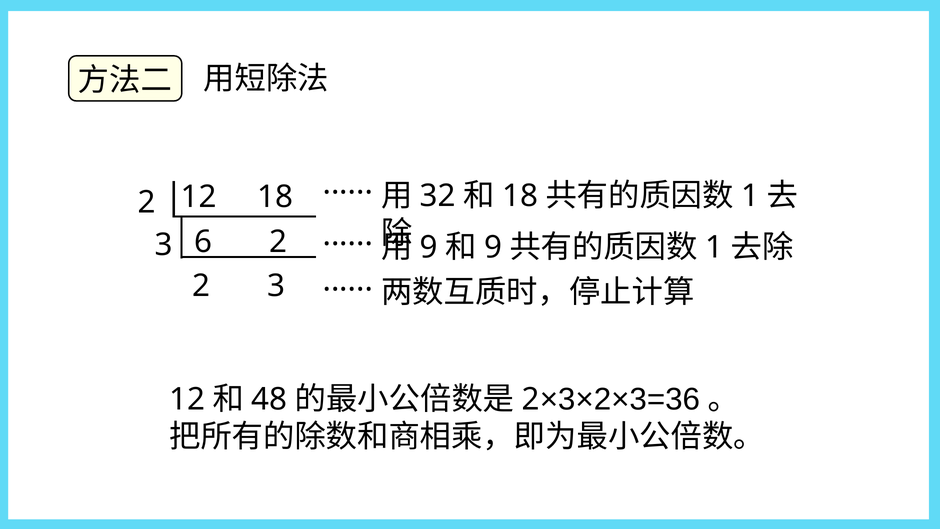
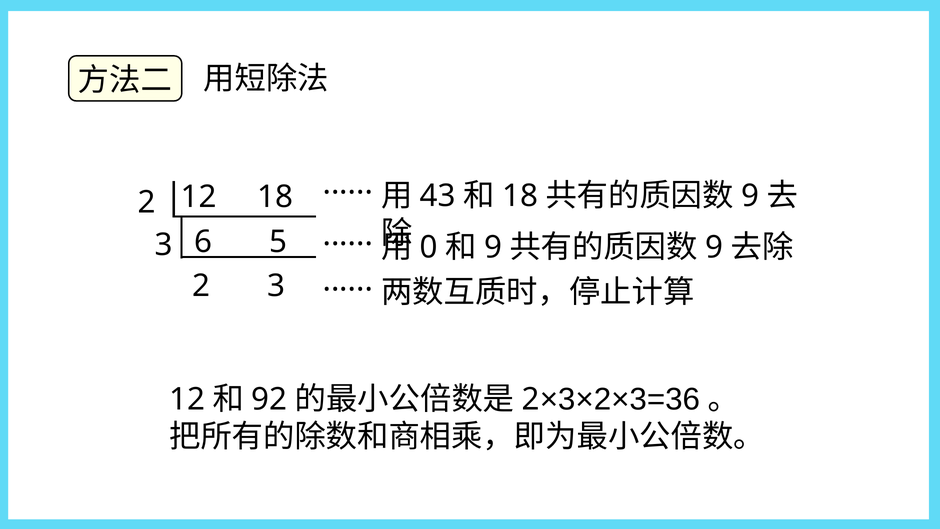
32: 32 -> 43
1 at (750, 196): 1 -> 9
6 2: 2 -> 5
9 at (429, 247): 9 -> 0
1 at (714, 247): 1 -> 9
48: 48 -> 92
